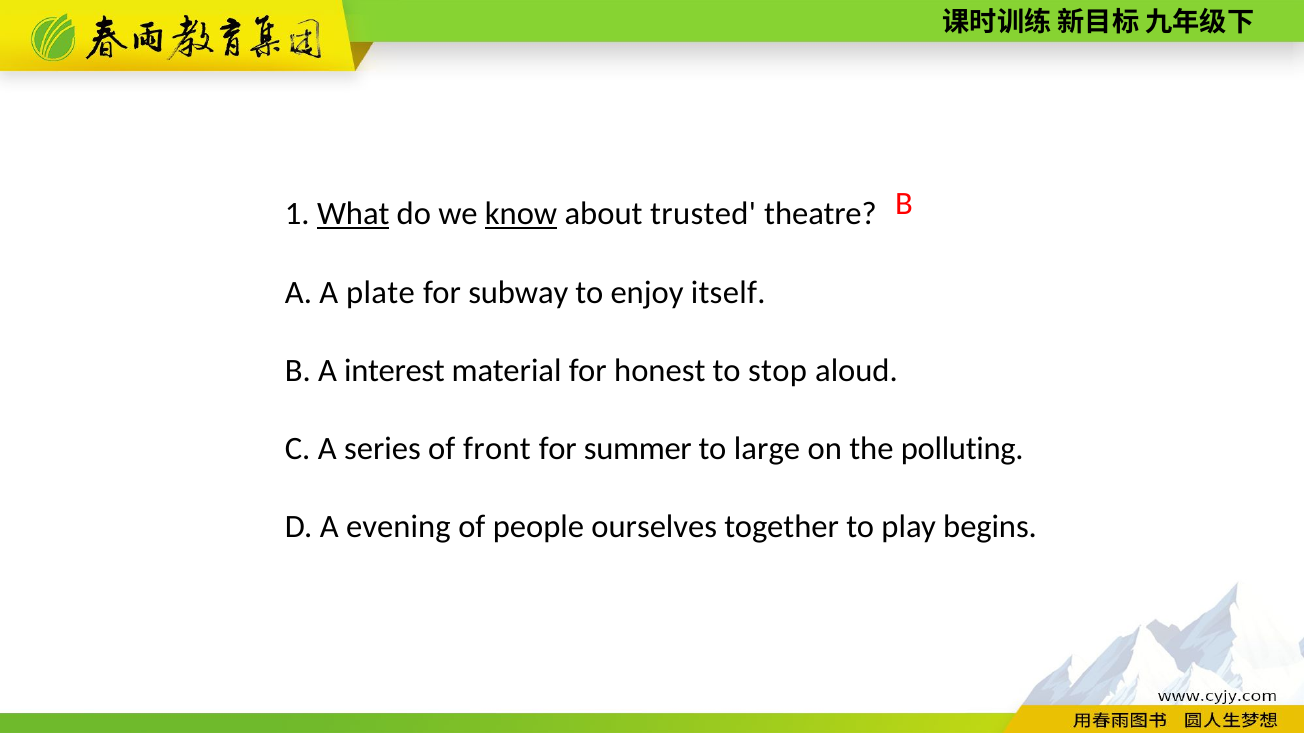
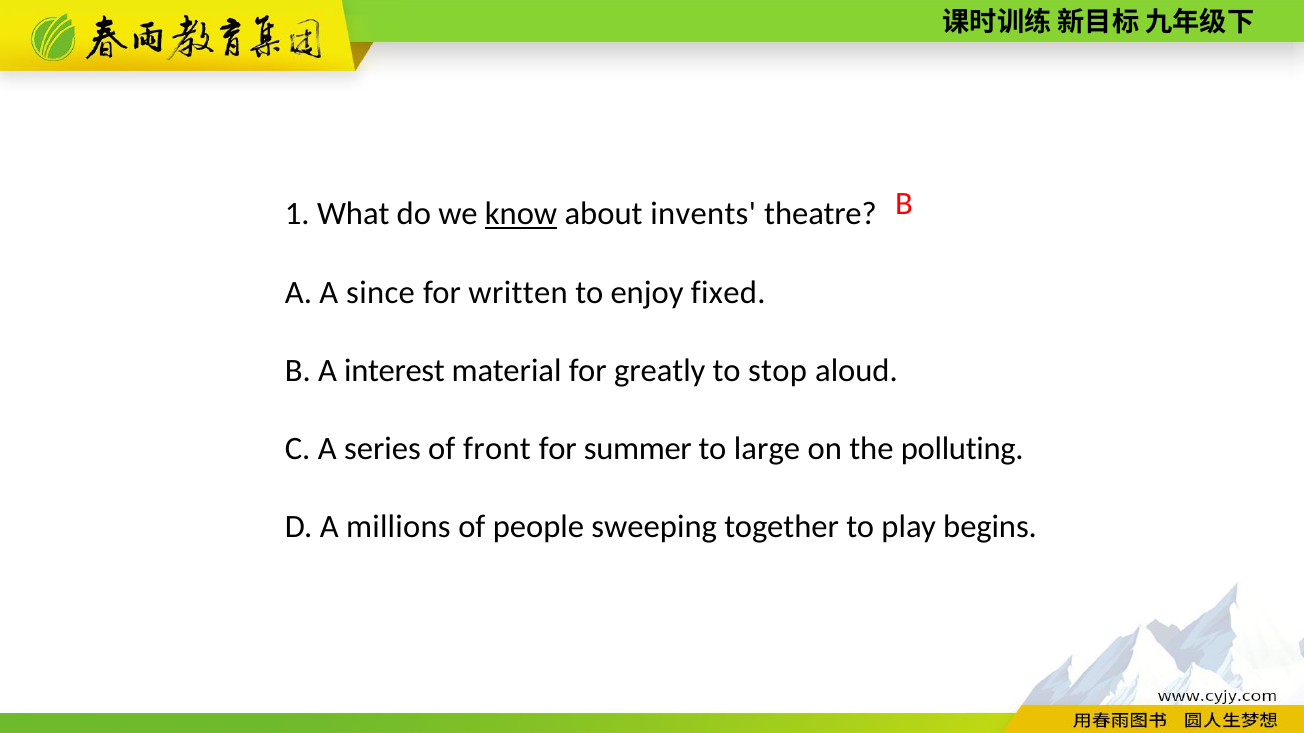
What underline: present -> none
trusted: trusted -> invents
plate: plate -> since
subway: subway -> written
itself: itself -> fixed
honest: honest -> greatly
evening: evening -> millions
ourselves: ourselves -> sweeping
